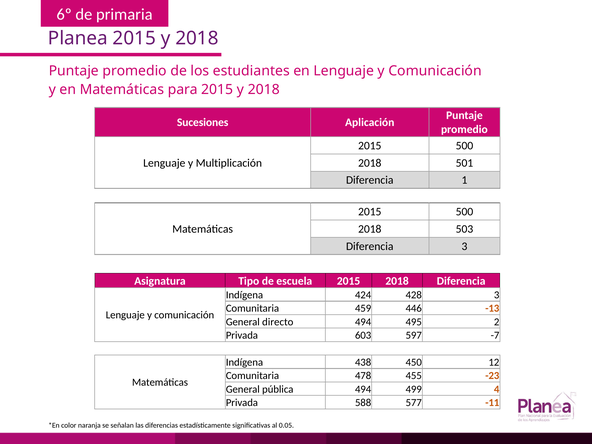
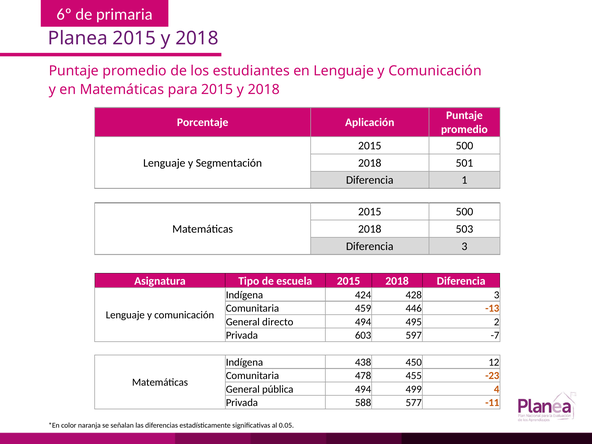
Sucesiones: Sucesiones -> Porcentaje
Multiplicación: Multiplicación -> Segmentación
